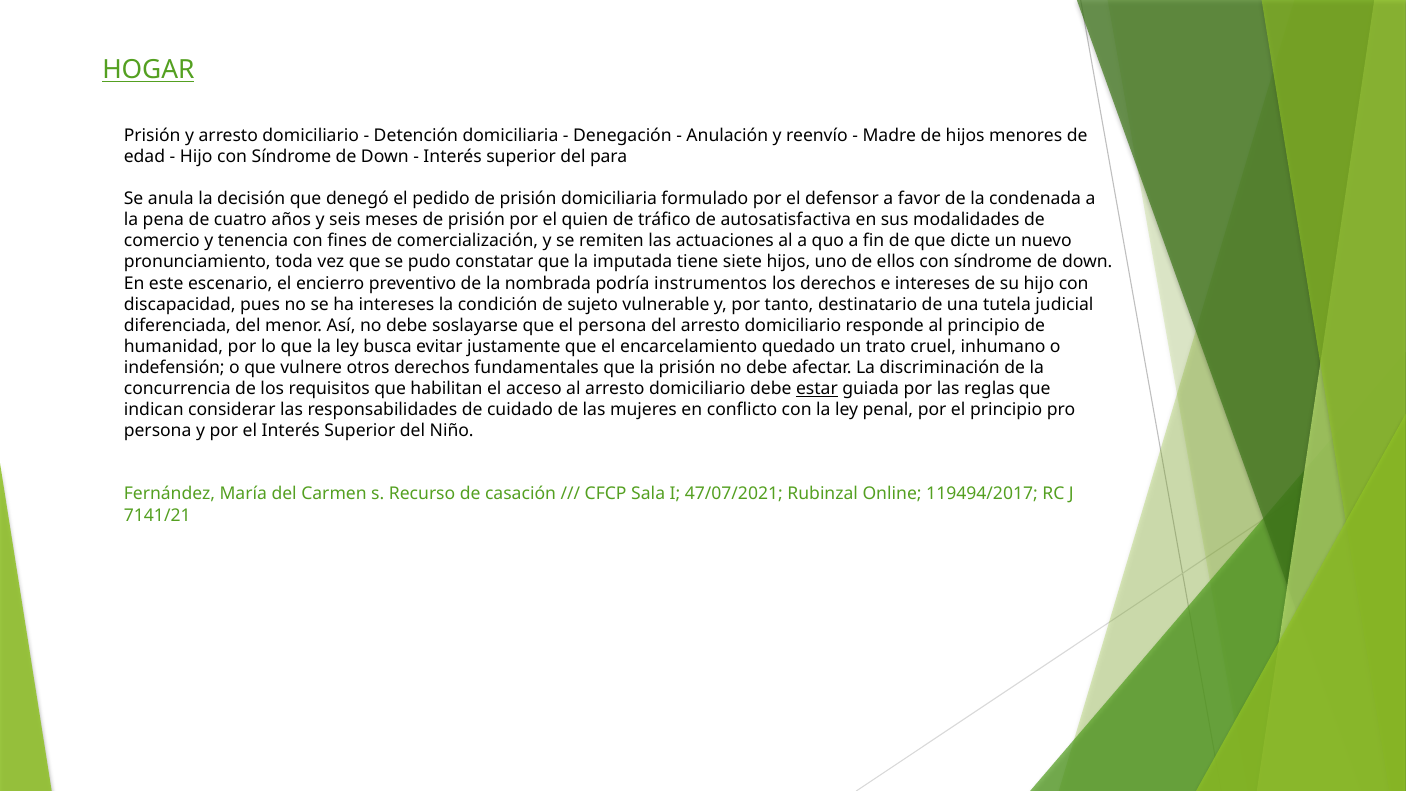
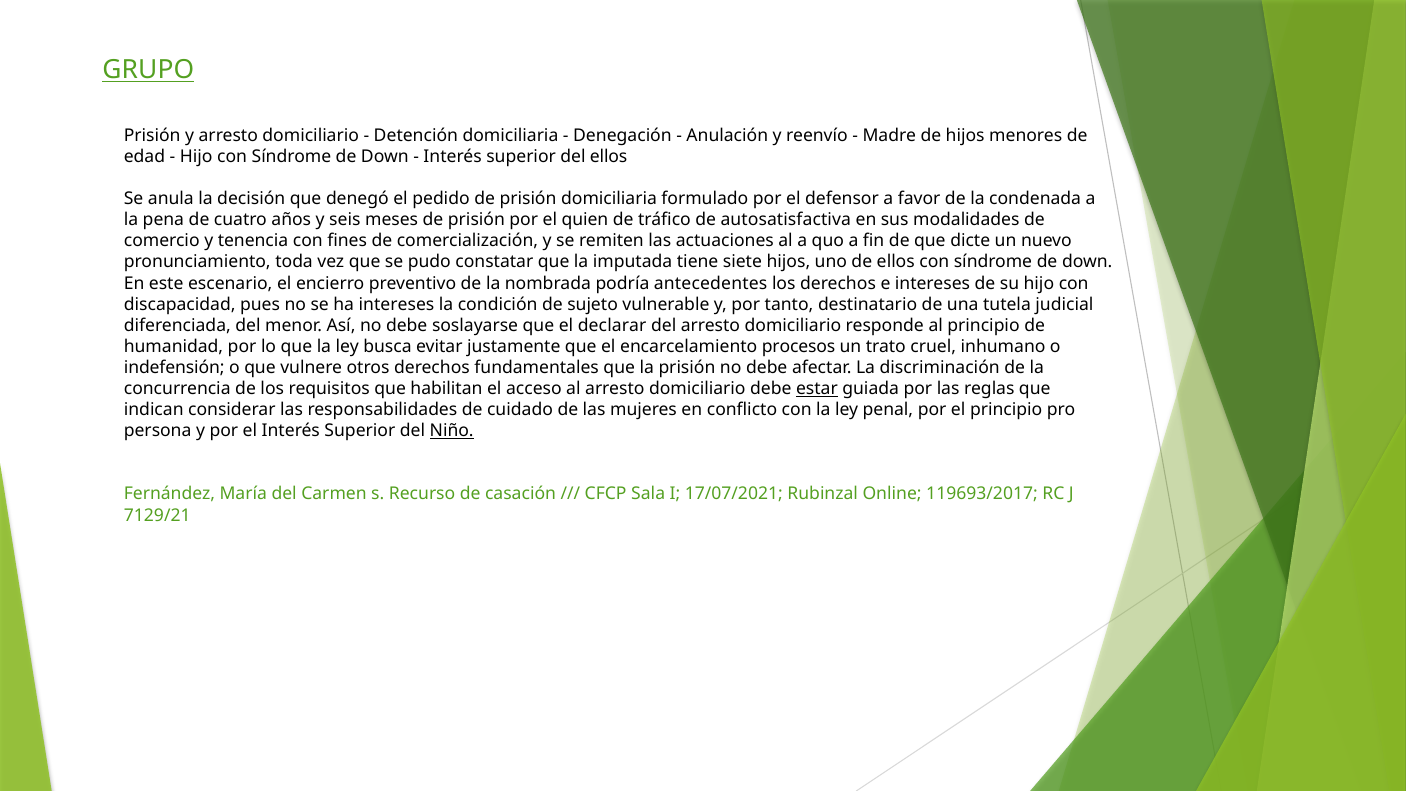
HOGAR: HOGAR -> GRUPO
del para: para -> ellos
instrumentos: instrumentos -> antecedentes
el persona: persona -> declarar
quedado: quedado -> procesos
Niño underline: none -> present
47/07/2021: 47/07/2021 -> 17/07/2021
119494/2017: 119494/2017 -> 119693/2017
7141/21: 7141/21 -> 7129/21
